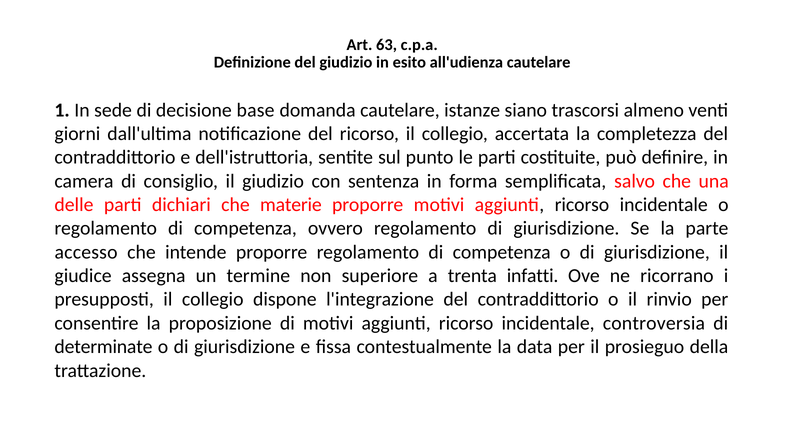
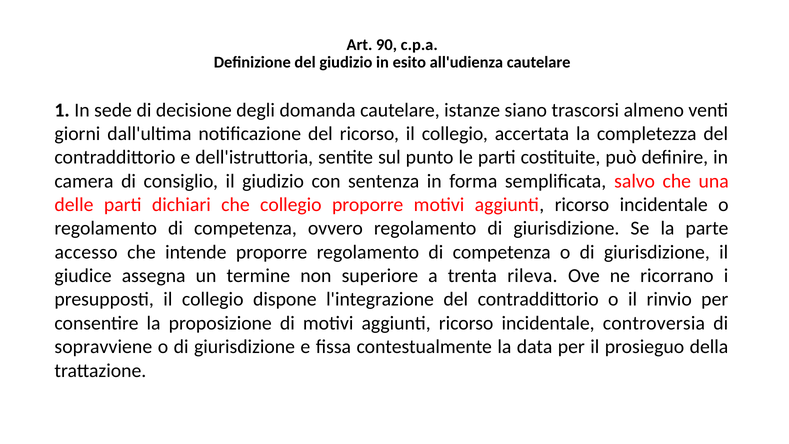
63: 63 -> 90
base: base -> degli
che materie: materie -> collegio
infatti: infatti -> rileva
determinate: determinate -> sopravviene
